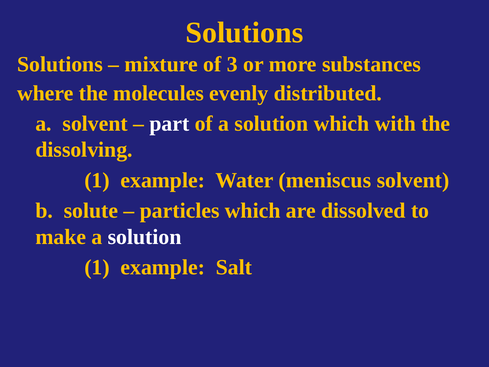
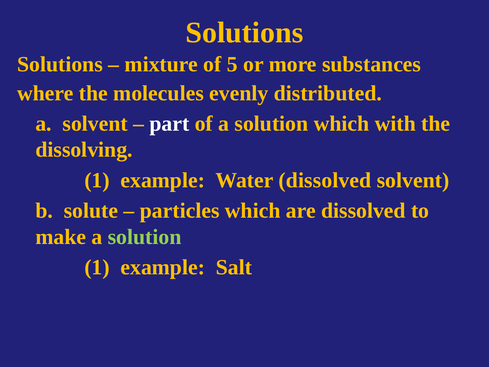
3: 3 -> 5
Water meniscus: meniscus -> dissolved
solution at (145, 237) colour: white -> light green
